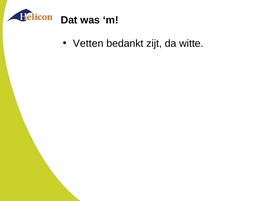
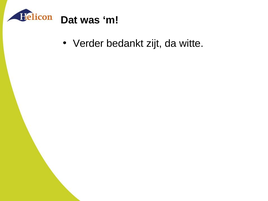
Vetten: Vetten -> Verder
